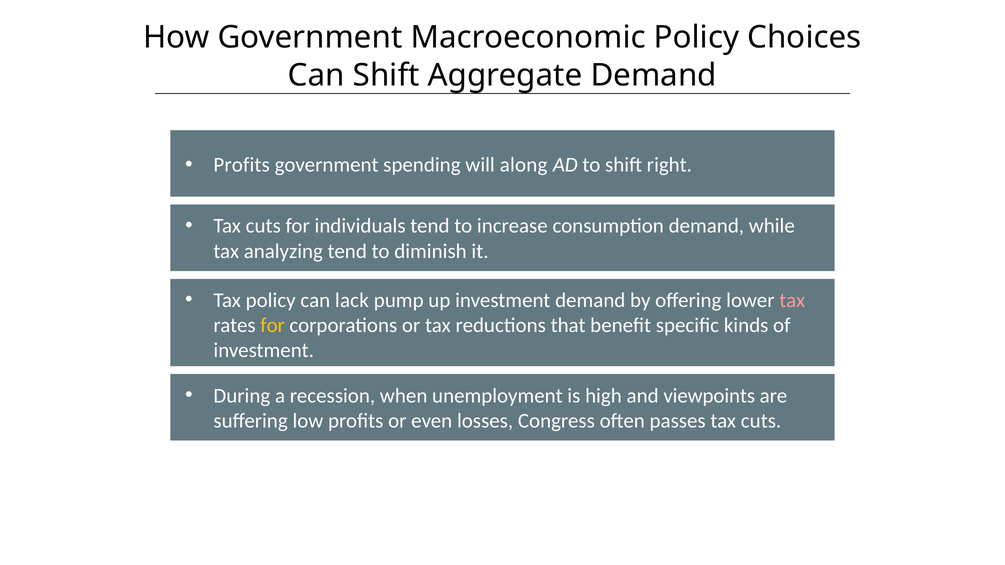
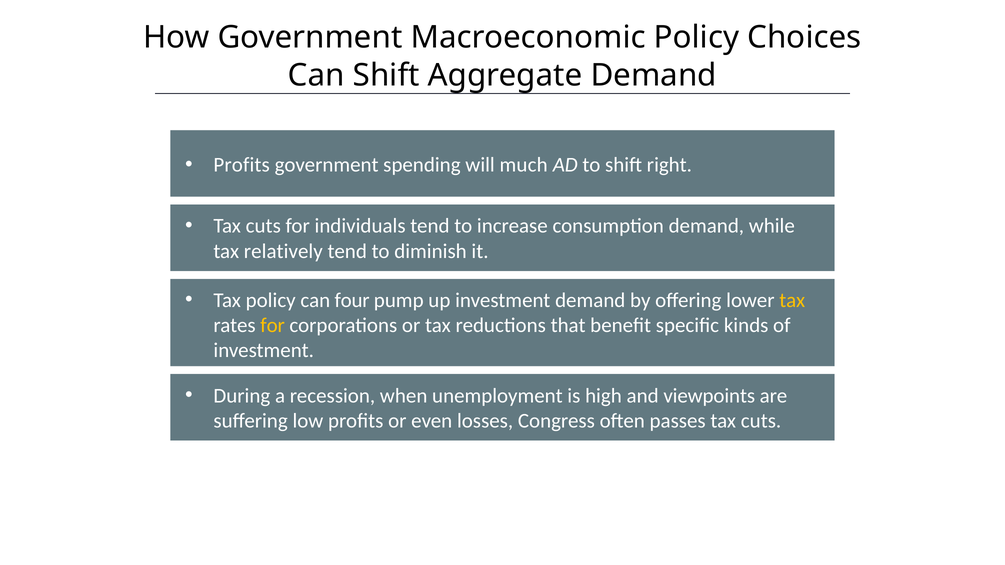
along: along -> much
analyzing: analyzing -> relatively
lack: lack -> four
tax at (792, 300) colour: pink -> yellow
